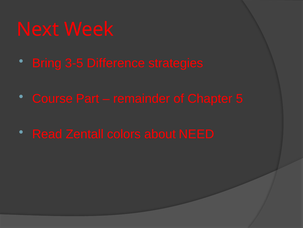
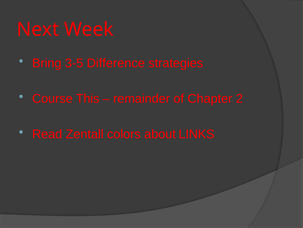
Part: Part -> This
5: 5 -> 2
NEED: NEED -> LINKS
